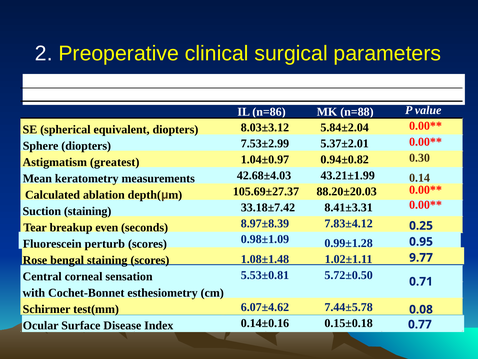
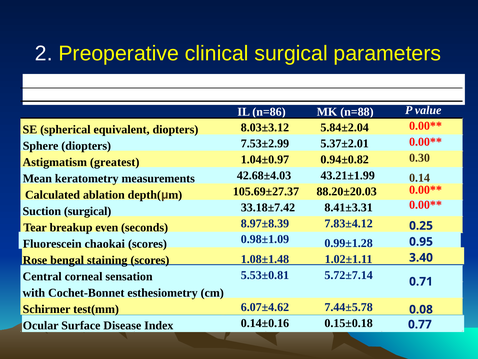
Suction staining: staining -> surgical
perturb: perturb -> chaokai
9.77: 9.77 -> 3.40
5.72±0.50: 5.72±0.50 -> 5.72±7.14
